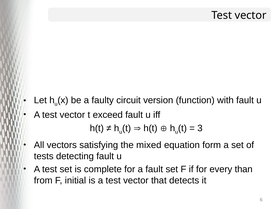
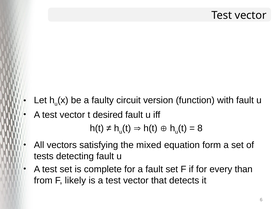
exceed: exceed -> desired
3: 3 -> 8
initial: initial -> likely
